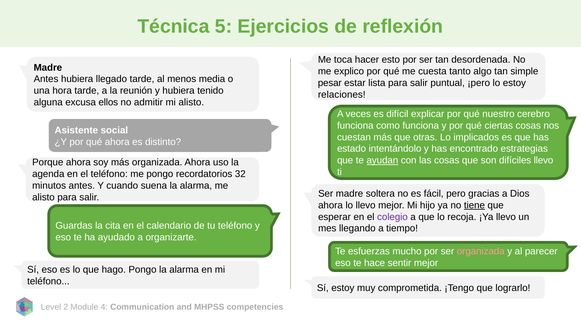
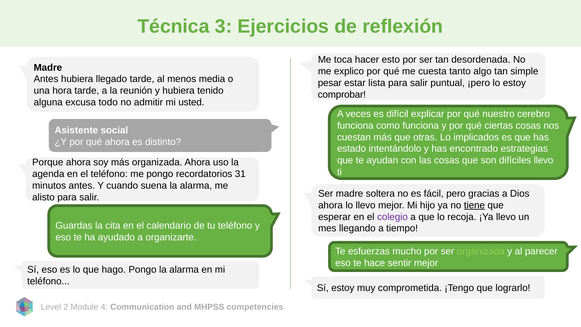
5: 5 -> 3
relaciones: relaciones -> comprobar
ellos: ellos -> todo
mi alisto: alisto -> usted
ayudan underline: present -> none
32: 32 -> 31
organizada at (481, 251) colour: pink -> light green
